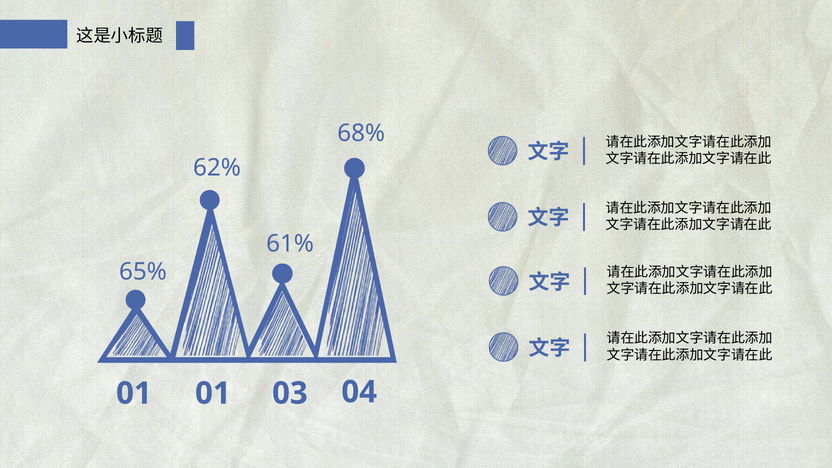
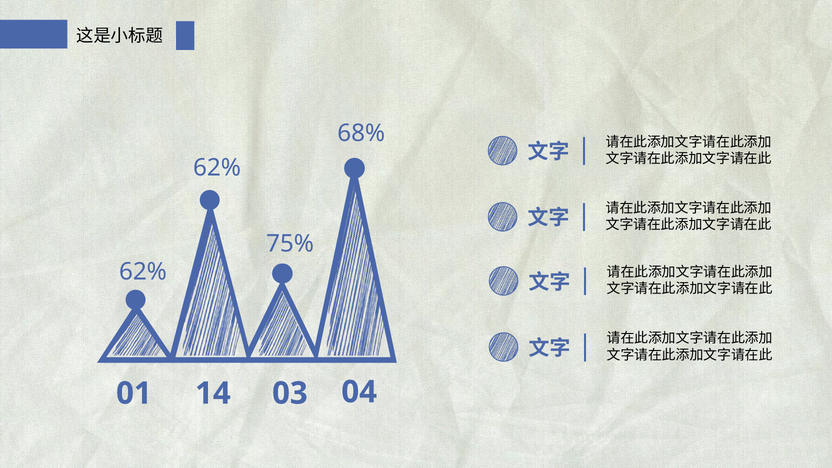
61%: 61% -> 75%
65% at (143, 272): 65% -> 62%
01 01: 01 -> 14
